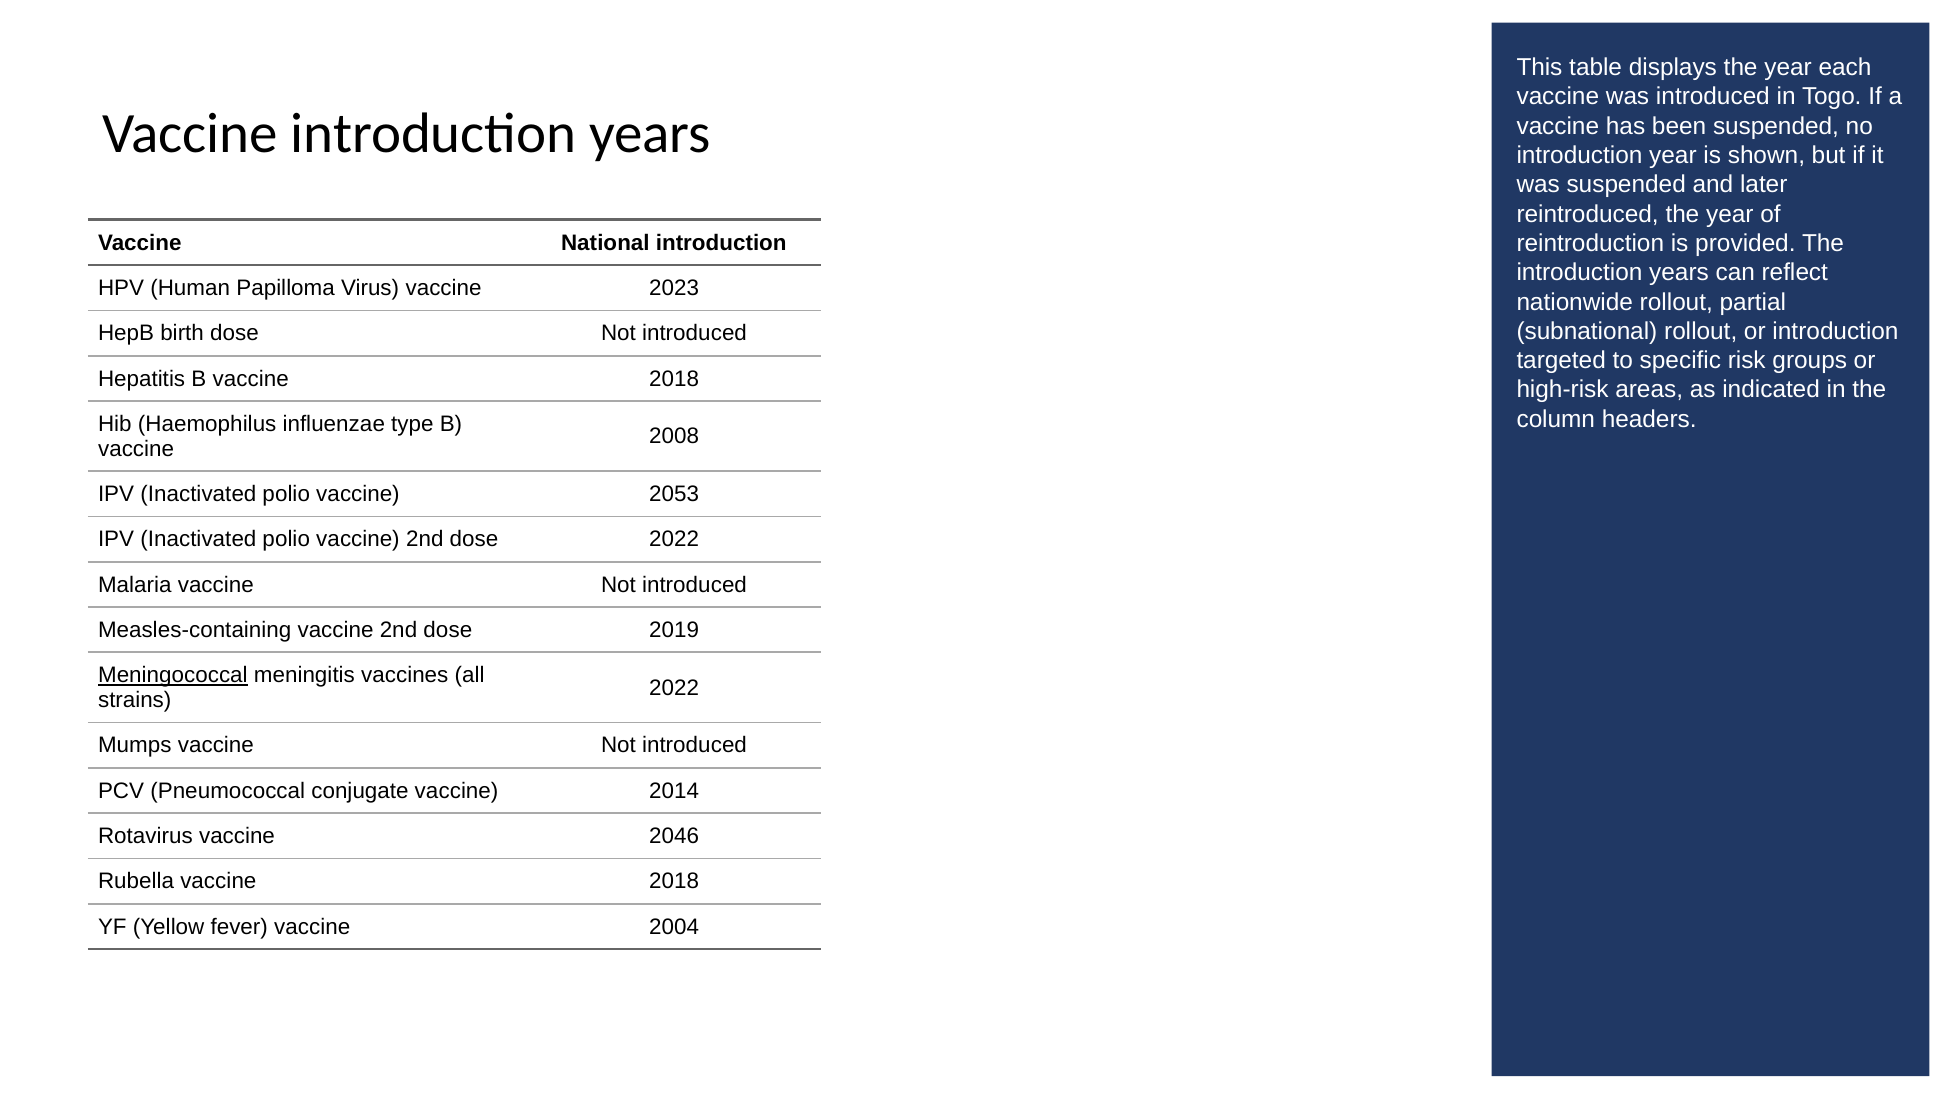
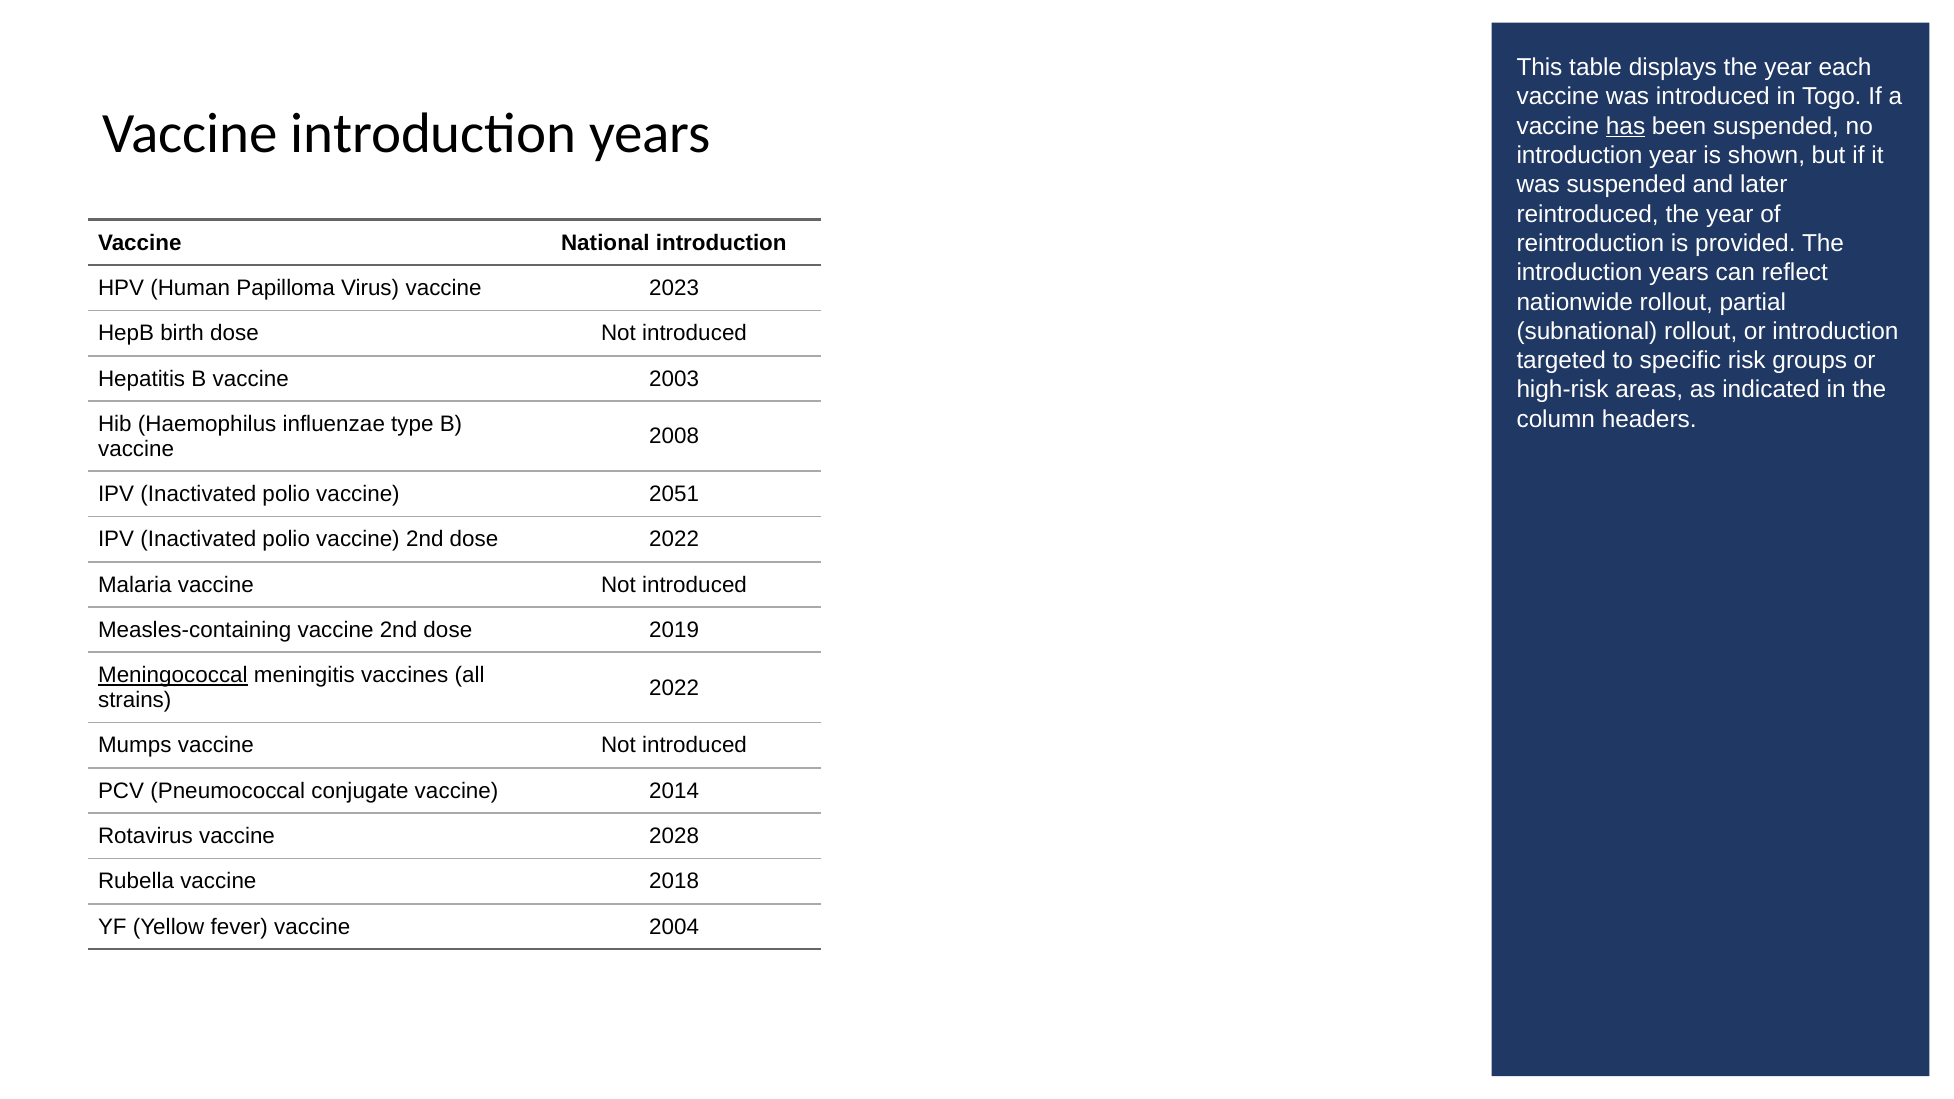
has underline: none -> present
B vaccine 2018: 2018 -> 2003
2053: 2053 -> 2051
2046: 2046 -> 2028
